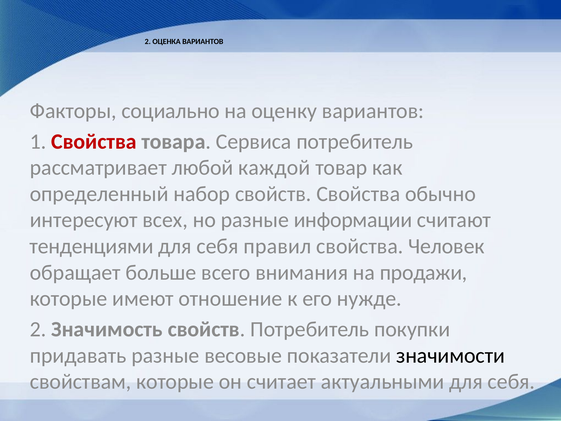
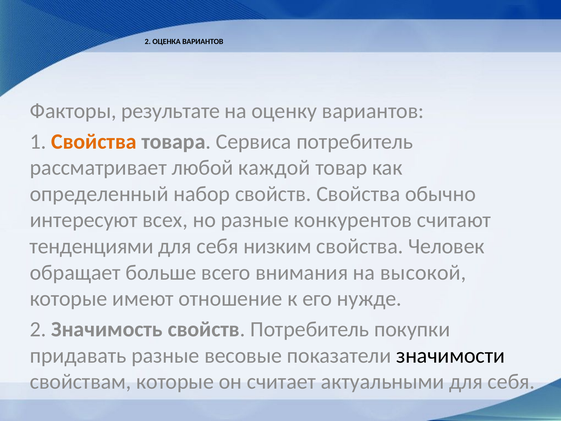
социально: социально -> результате
Свойства at (94, 141) colour: red -> orange
информации: информации -> конкурентов
правил: правил -> низким
продажи: продажи -> высокой
